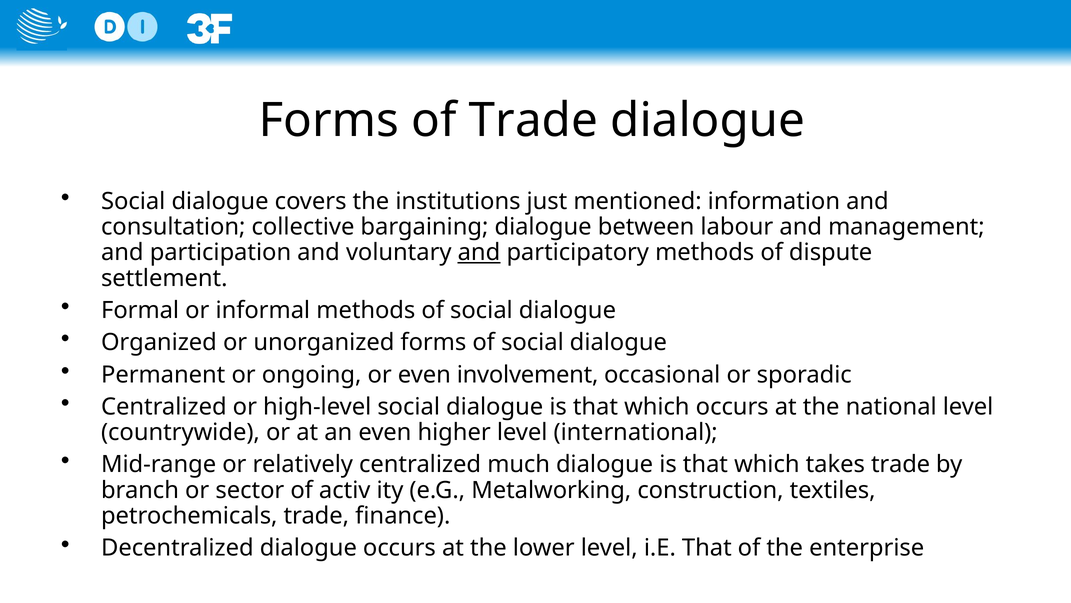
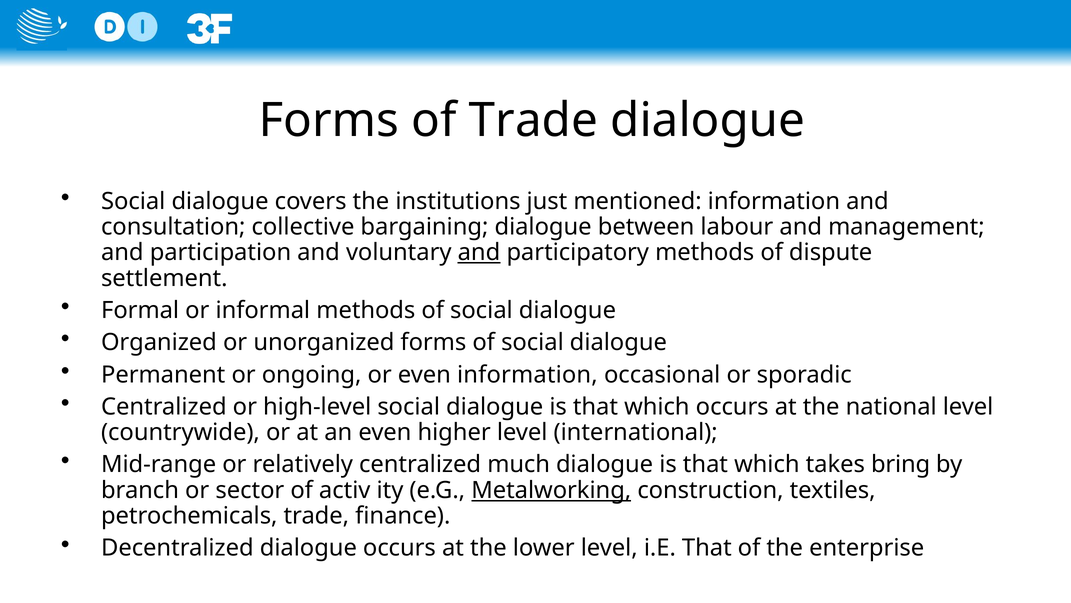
even involvement: involvement -> information
takes trade: trade -> bring
Metalworking underline: none -> present
